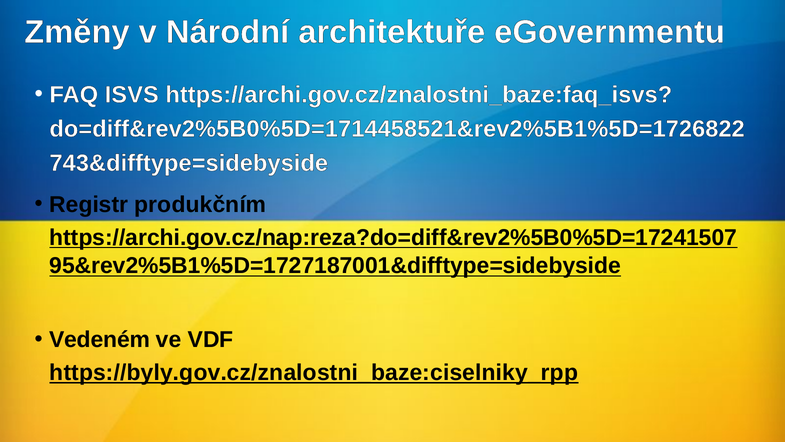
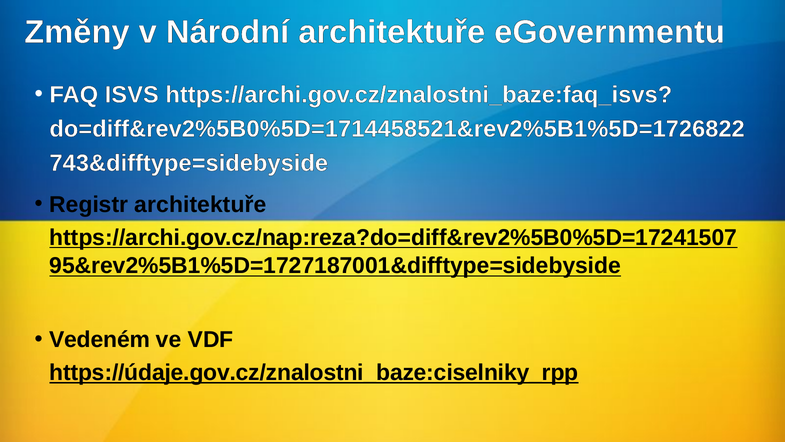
Registr produkčním: produkčním -> architektuře
https://byly.gov.cz/znalostni_baze:ciselniky_rpp: https://byly.gov.cz/znalostni_baze:ciselniky_rpp -> https://údaje.gov.cz/znalostni_baze:ciselniky_rpp
